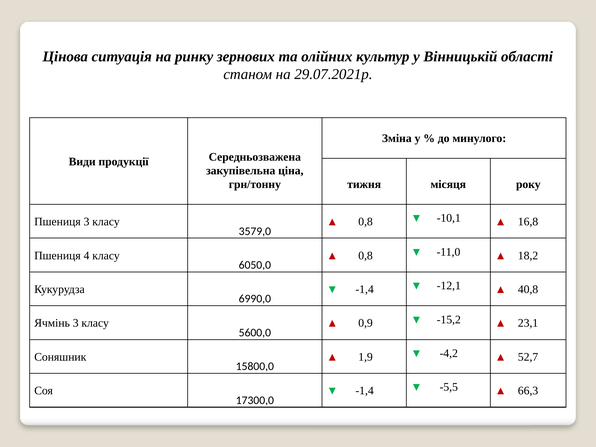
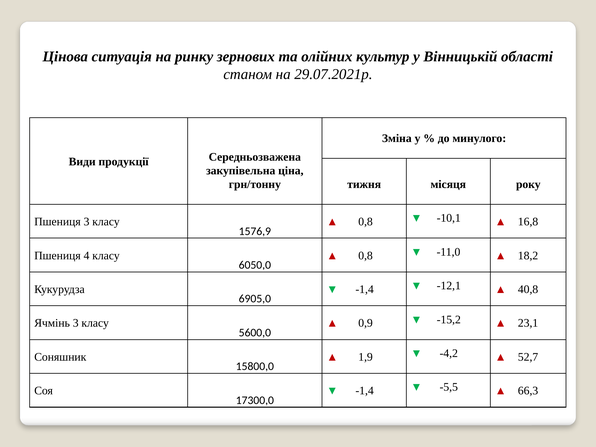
3579,0: 3579,0 -> 1576,9
6990,0: 6990,0 -> 6905,0
